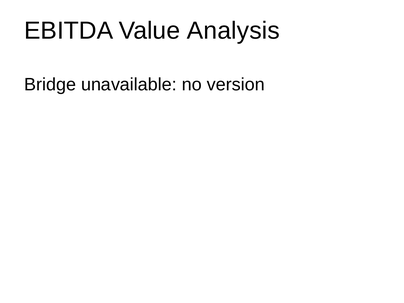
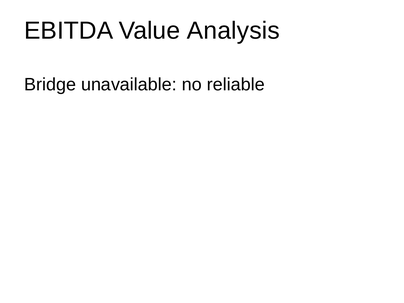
version: version -> reliable
